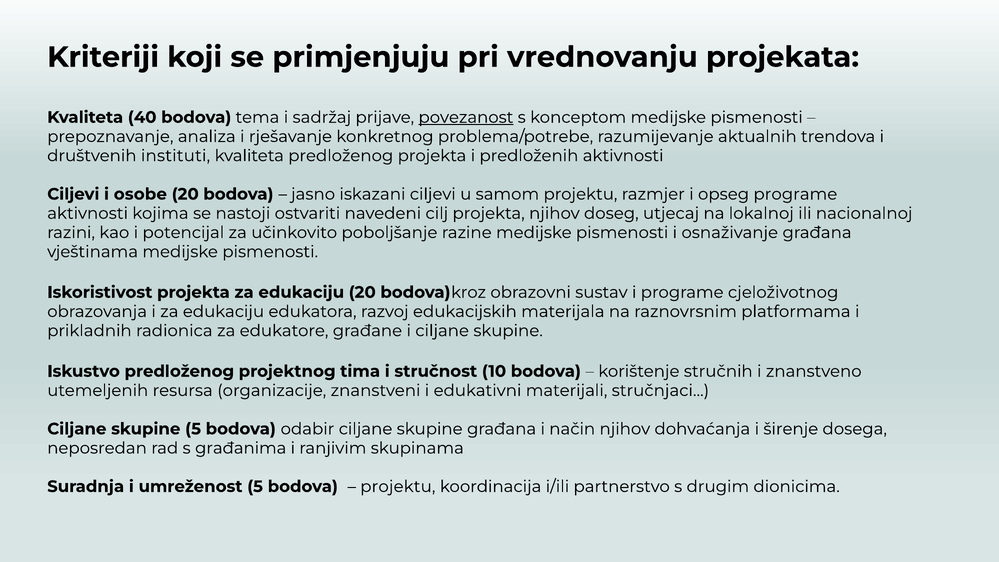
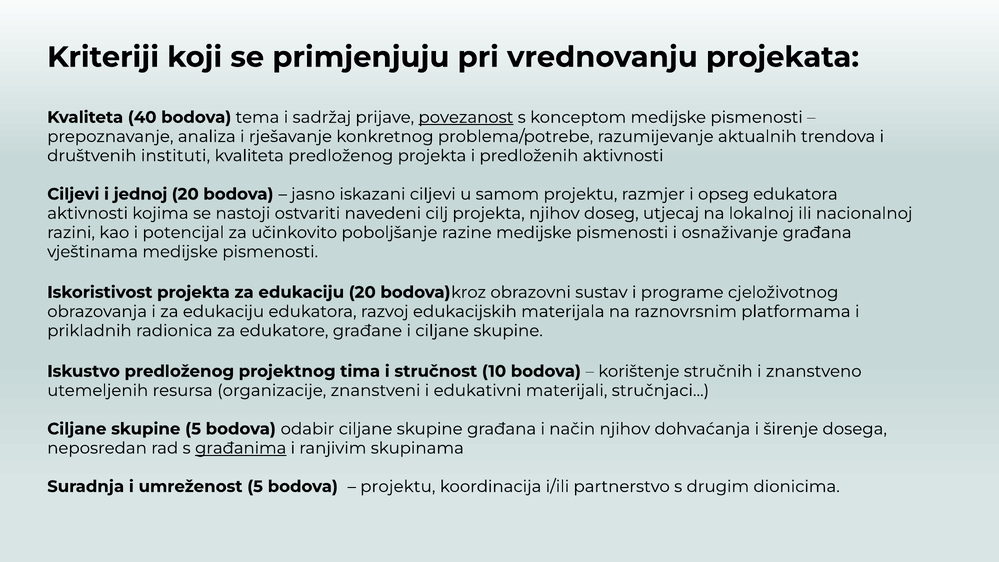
osobe: osobe -> jednoj
opseg programe: programe -> edukatora
građanima underline: none -> present
